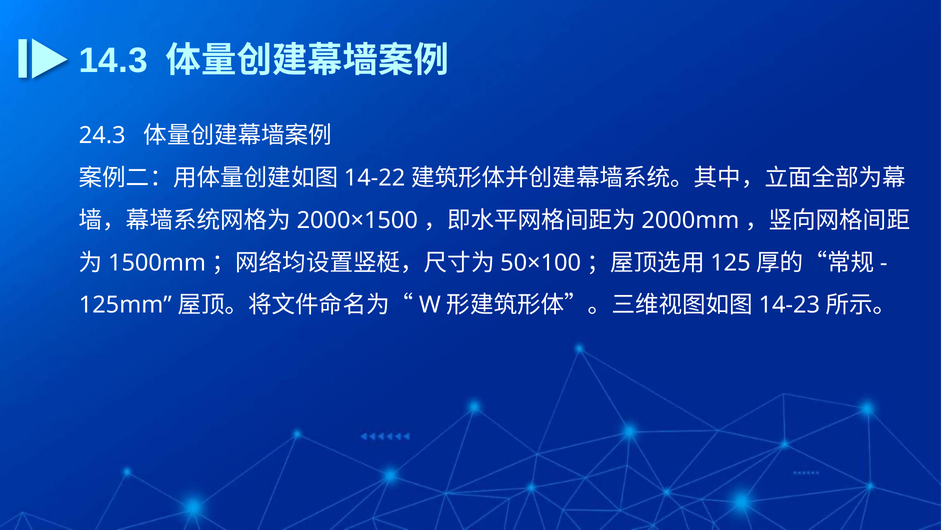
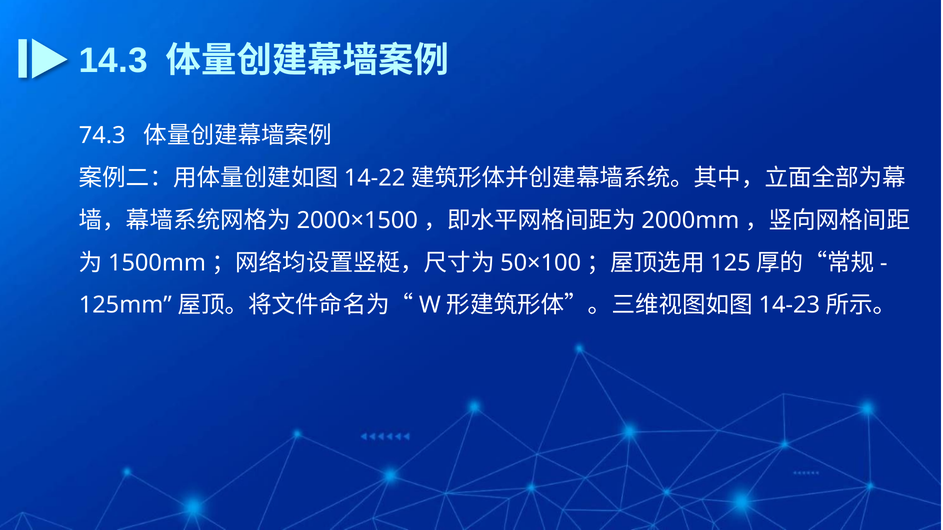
24.3: 24.3 -> 74.3
